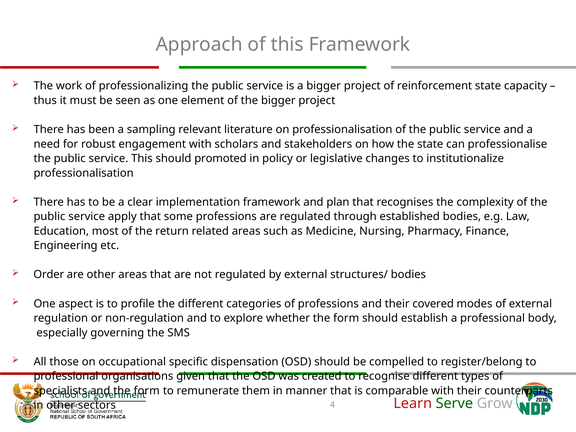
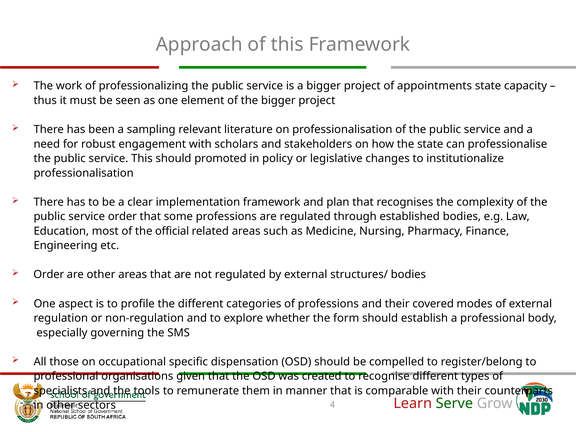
reinforcement: reinforcement -> appointments
service apply: apply -> order
return: return -> official
and the form: form -> tools
